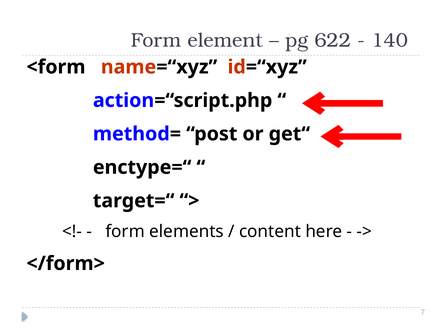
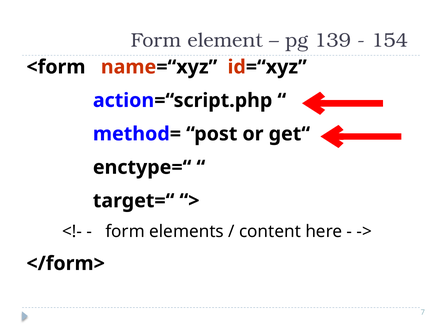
622: 622 -> 139
140: 140 -> 154
